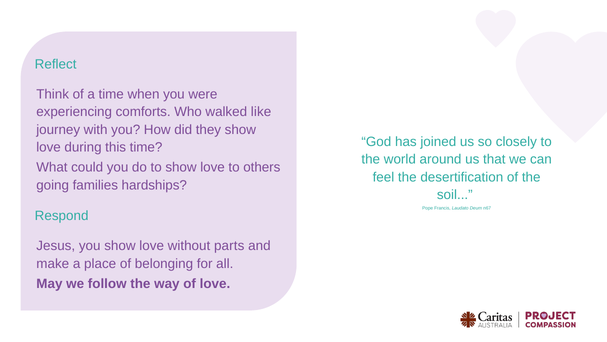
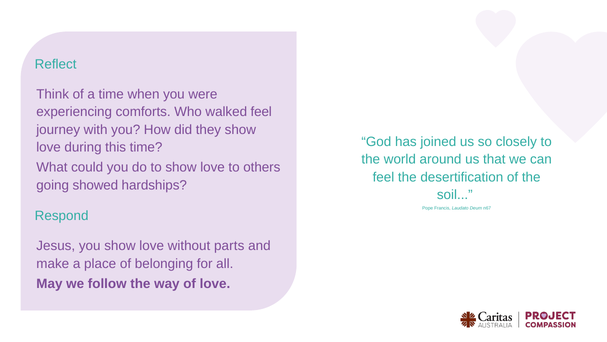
walked like: like -> feel
families: families -> showed
